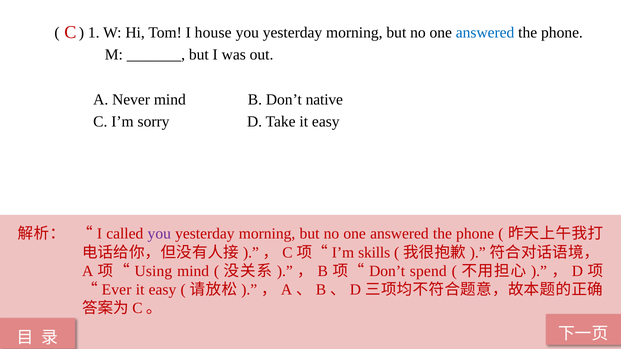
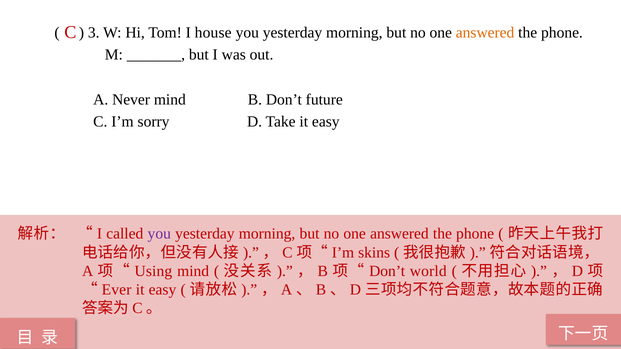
1: 1 -> 3
answered at (485, 32) colour: blue -> orange
native: native -> future
skills: skills -> skins
spend: spend -> world
